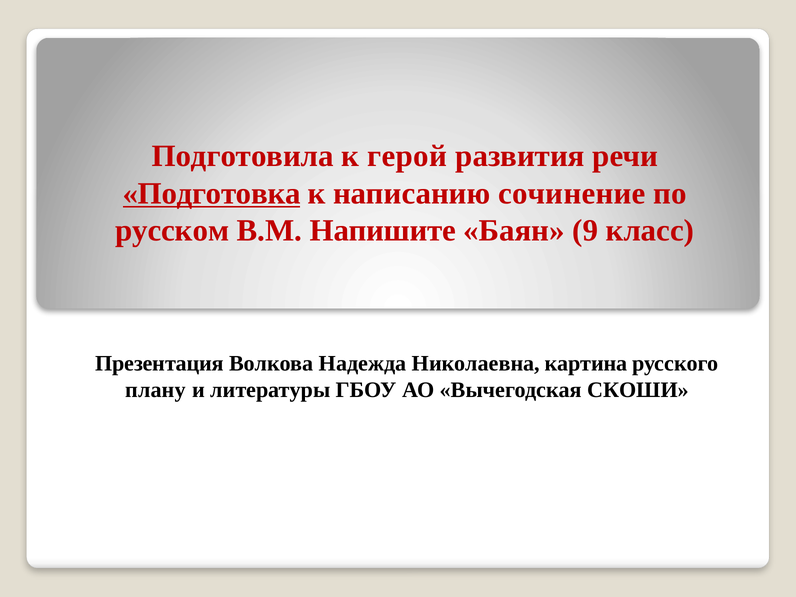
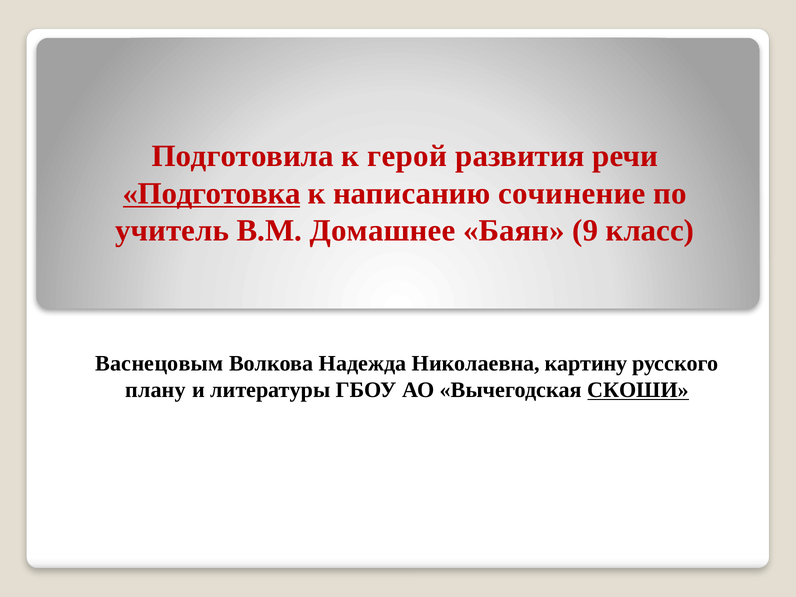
русском: русском -> учитель
Напишите: Напишите -> Домашнее
Презентация: Презентация -> Васнецовым
картина: картина -> картину
СКОШИ underline: none -> present
